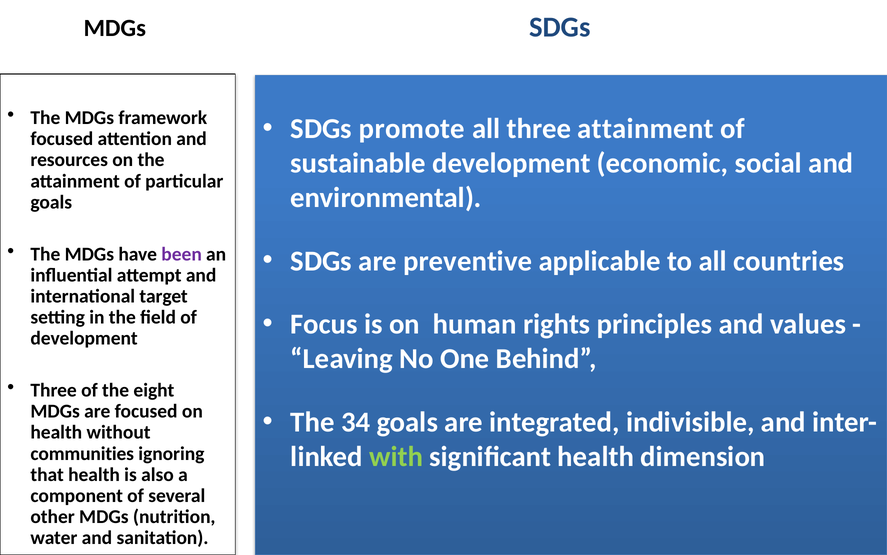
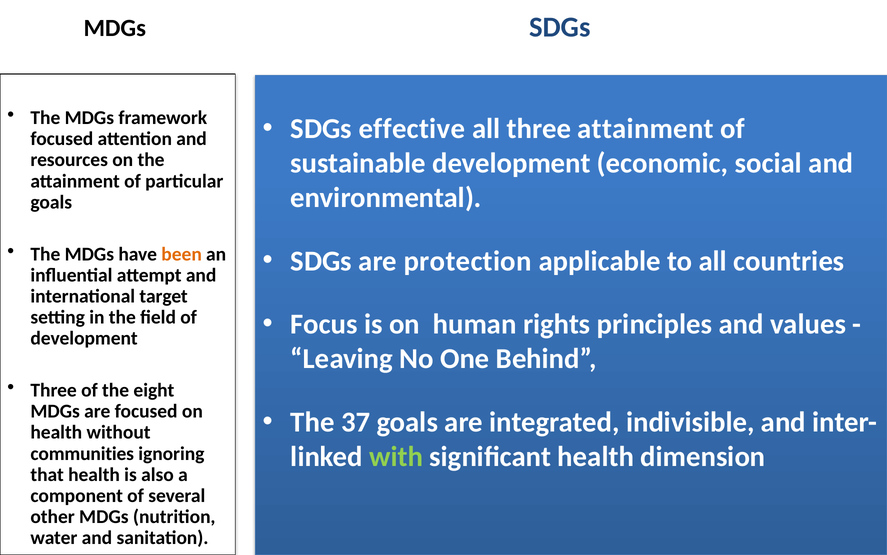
promote: promote -> effective
been colour: purple -> orange
preventive: preventive -> protection
34: 34 -> 37
